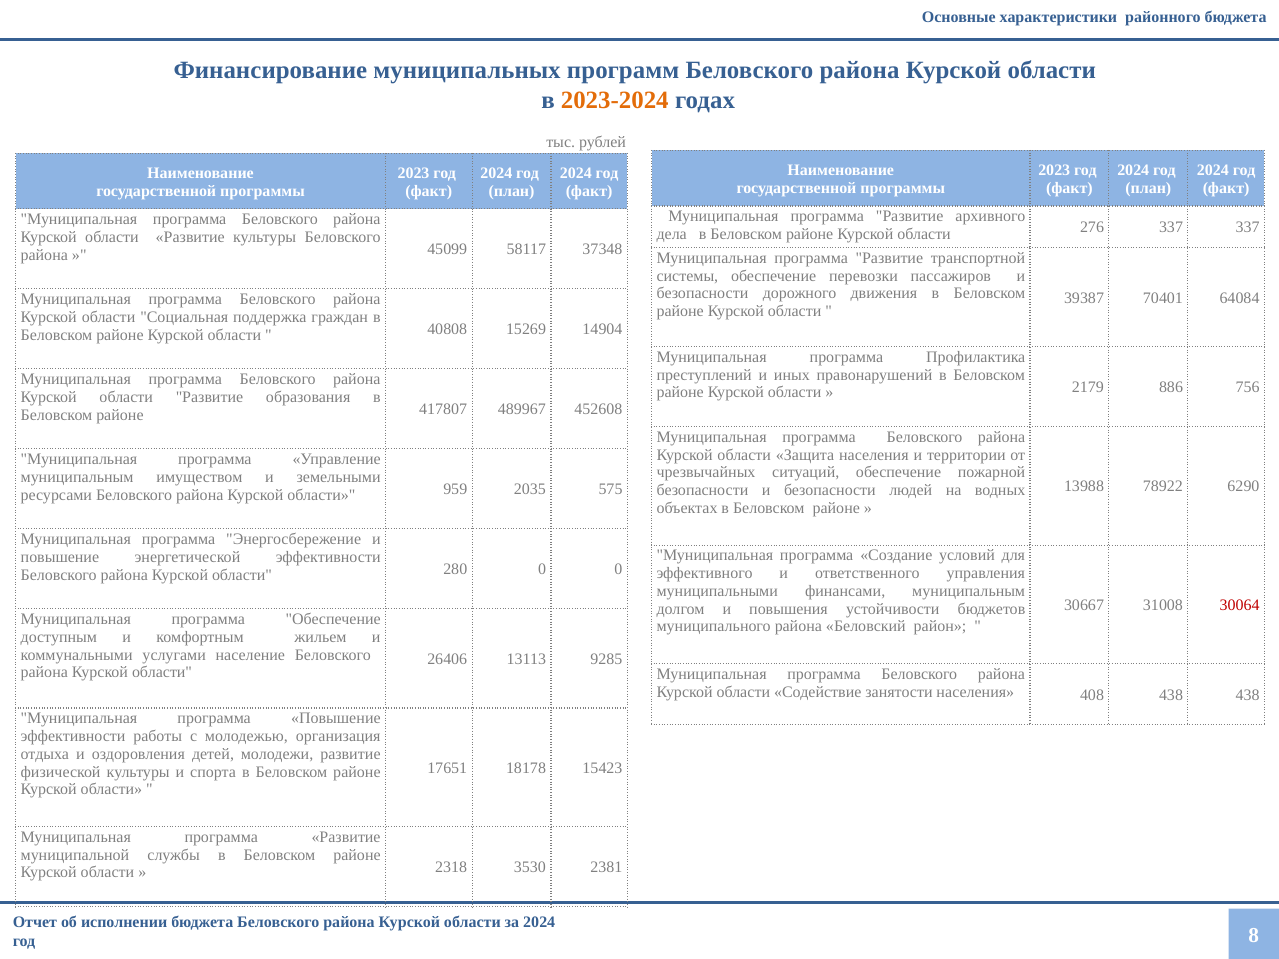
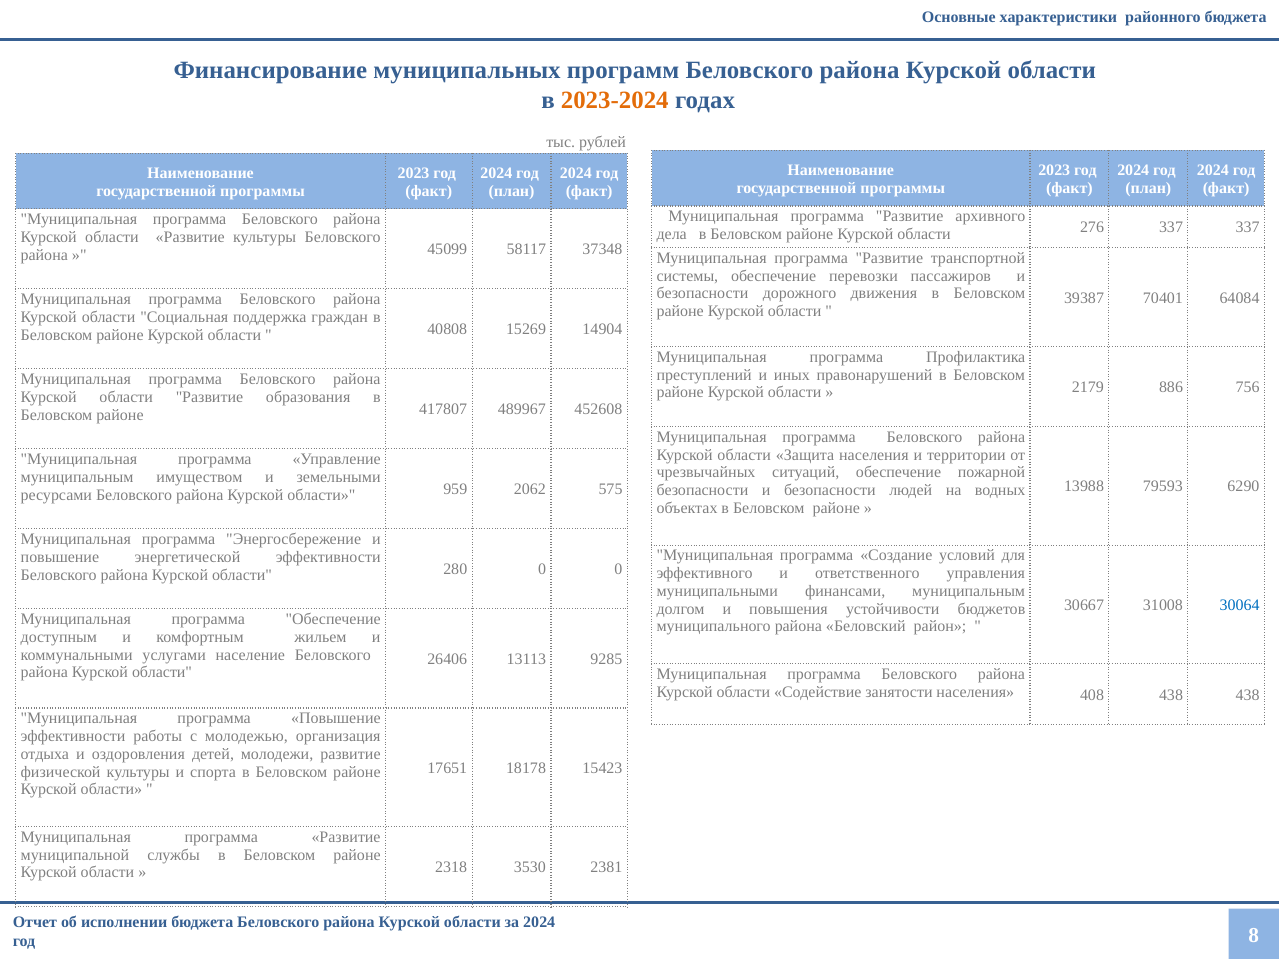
78922: 78922 -> 79593
2035: 2035 -> 2062
30064 colour: red -> blue
